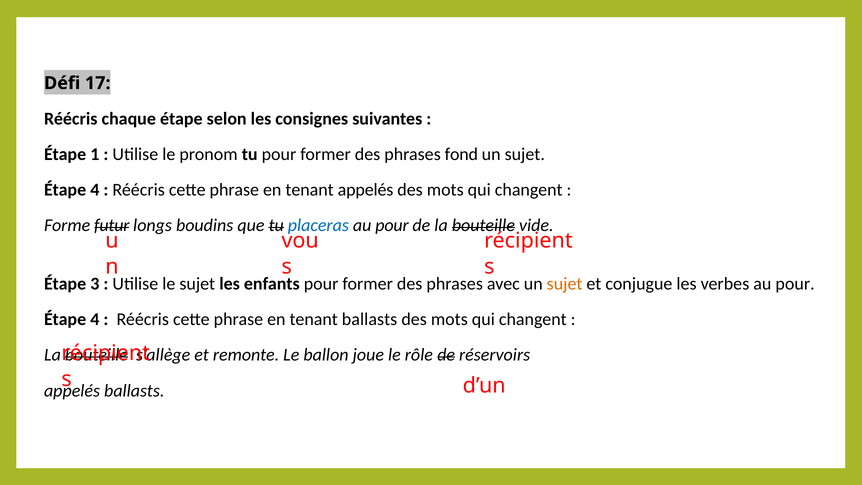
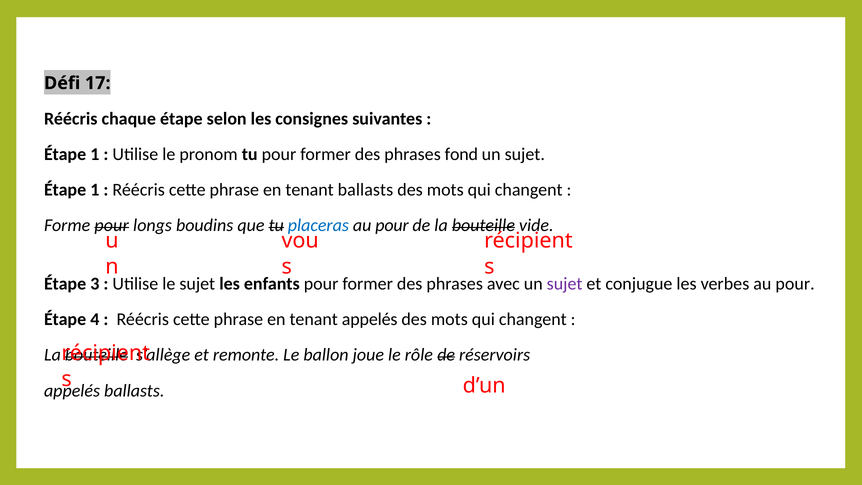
4 at (95, 190): 4 -> 1
tenant appelés: appelés -> ballasts
Forme futur: futur -> pour
sujet at (565, 284) colour: orange -> purple
tenant ballasts: ballasts -> appelés
